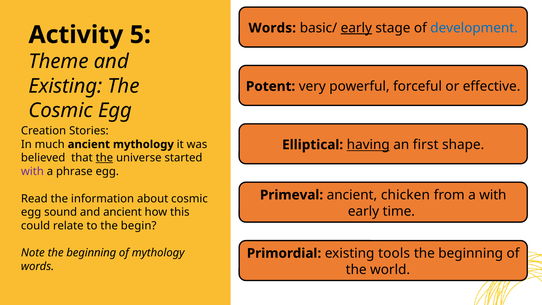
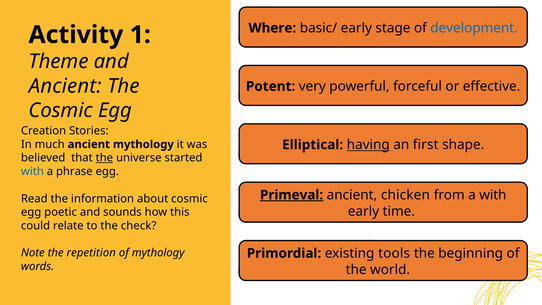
Words at (272, 28): Words -> Where
early at (356, 28) underline: present -> none
5: 5 -> 1
Existing at (65, 86): Existing -> Ancient
with at (32, 171) colour: purple -> blue
Primeval underline: none -> present
sound: sound -> poetic
and ancient: ancient -> sounds
begin: begin -> check
Note the beginning: beginning -> repetition
